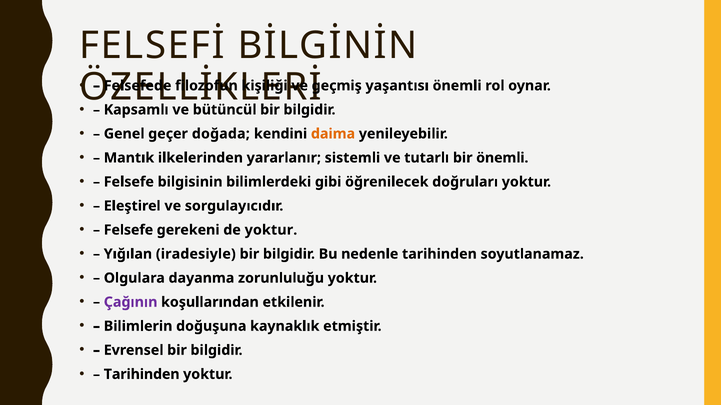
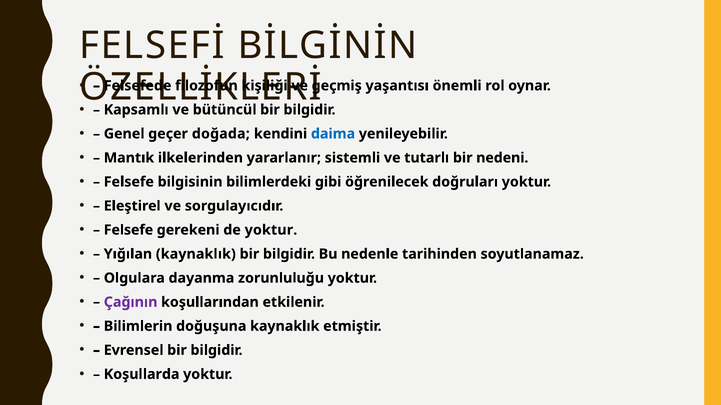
daima colour: orange -> blue
bir önemli: önemli -> nedeni
Yığılan iradesiyle: iradesiyle -> kaynaklık
Tarihinden at (142, 375): Tarihinden -> Koşullarda
